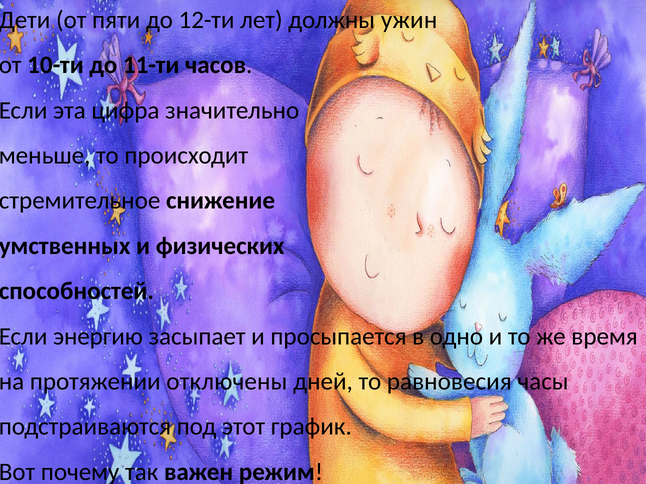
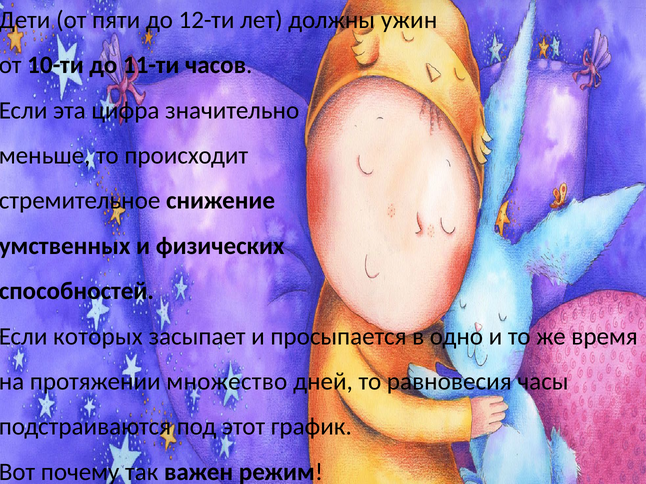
энергию: энергию -> которых
отключены: отключены -> множество
